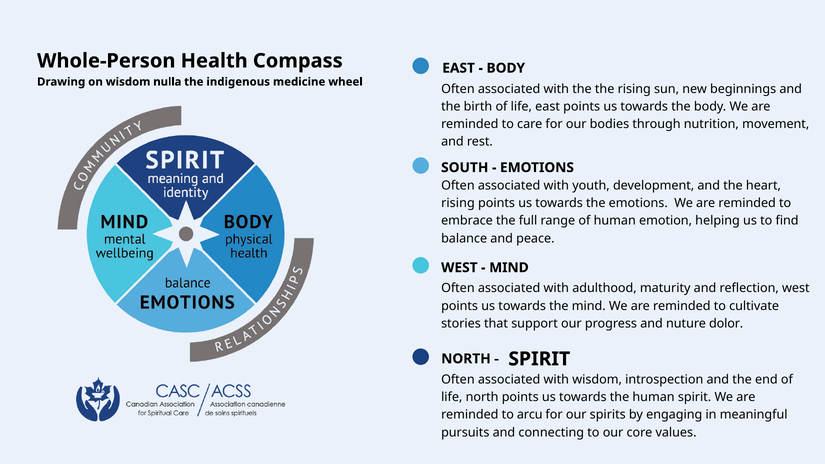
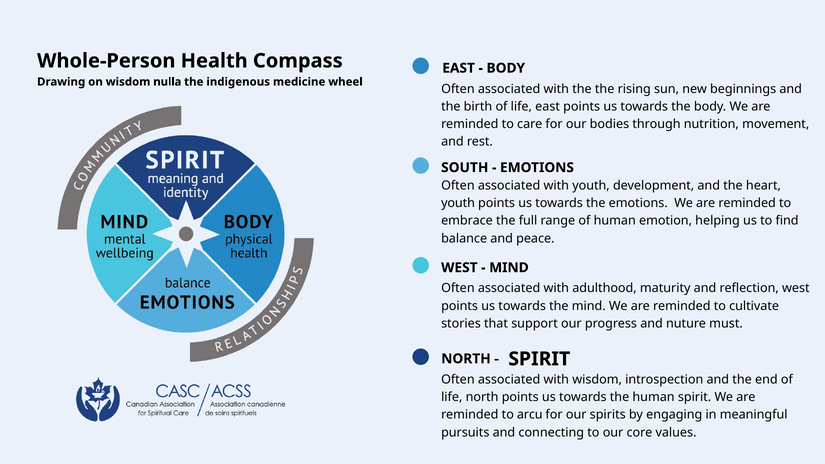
rising at (458, 203): rising -> youth
dolor: dolor -> must
